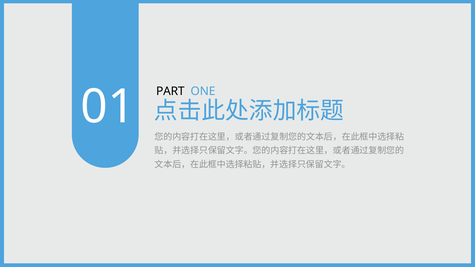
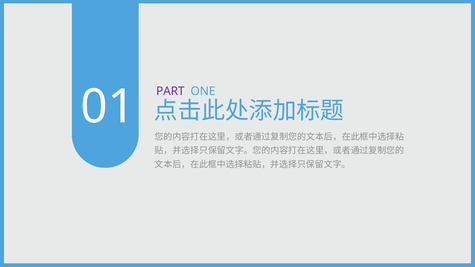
PART colour: black -> purple
